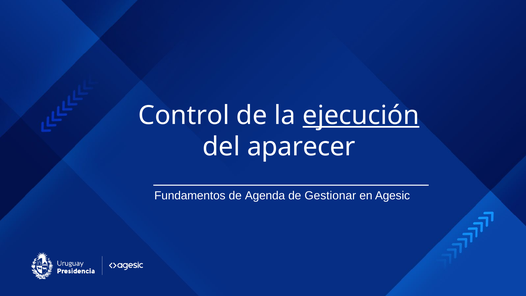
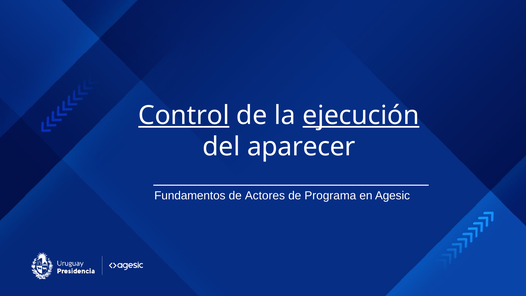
Control underline: none -> present
Agenda: Agenda -> Actores
Gestionar: Gestionar -> Programa
